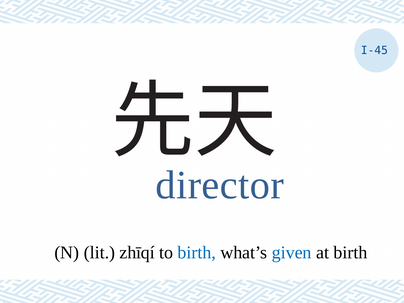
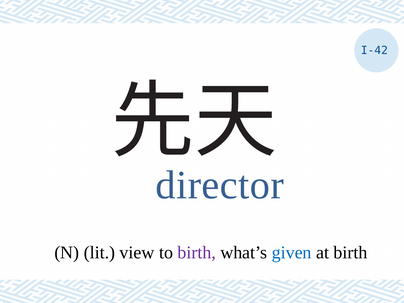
I-45: I-45 -> I-42
zhīqí: zhīqí -> view
birth at (197, 253) colour: blue -> purple
